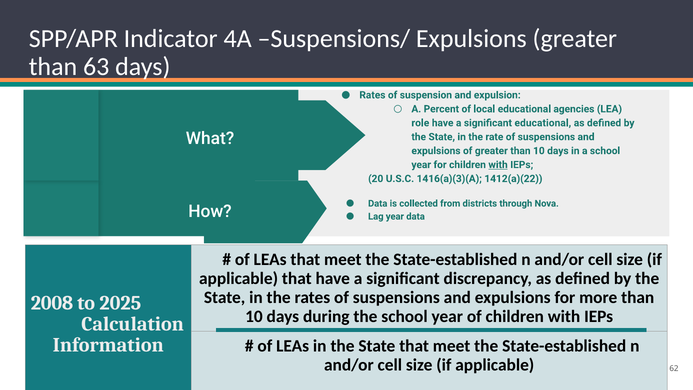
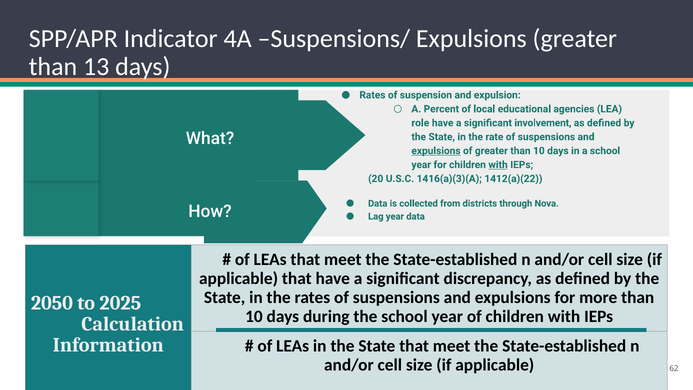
63: 63 -> 13
significant educational: educational -> involvement
expulsions at (436, 151) underline: none -> present
2008: 2008 -> 2050
